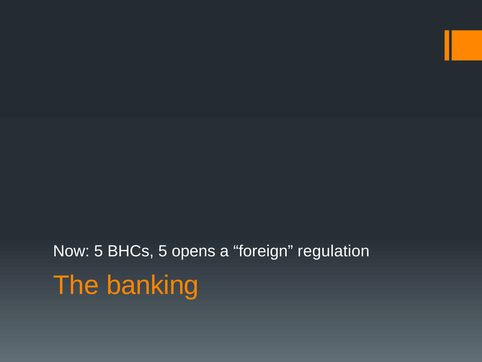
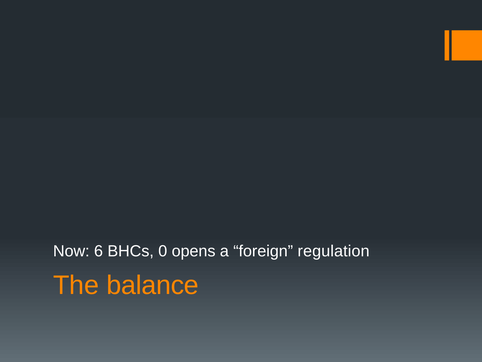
Now 5: 5 -> 6
BHCs 5: 5 -> 0
banking: banking -> balance
